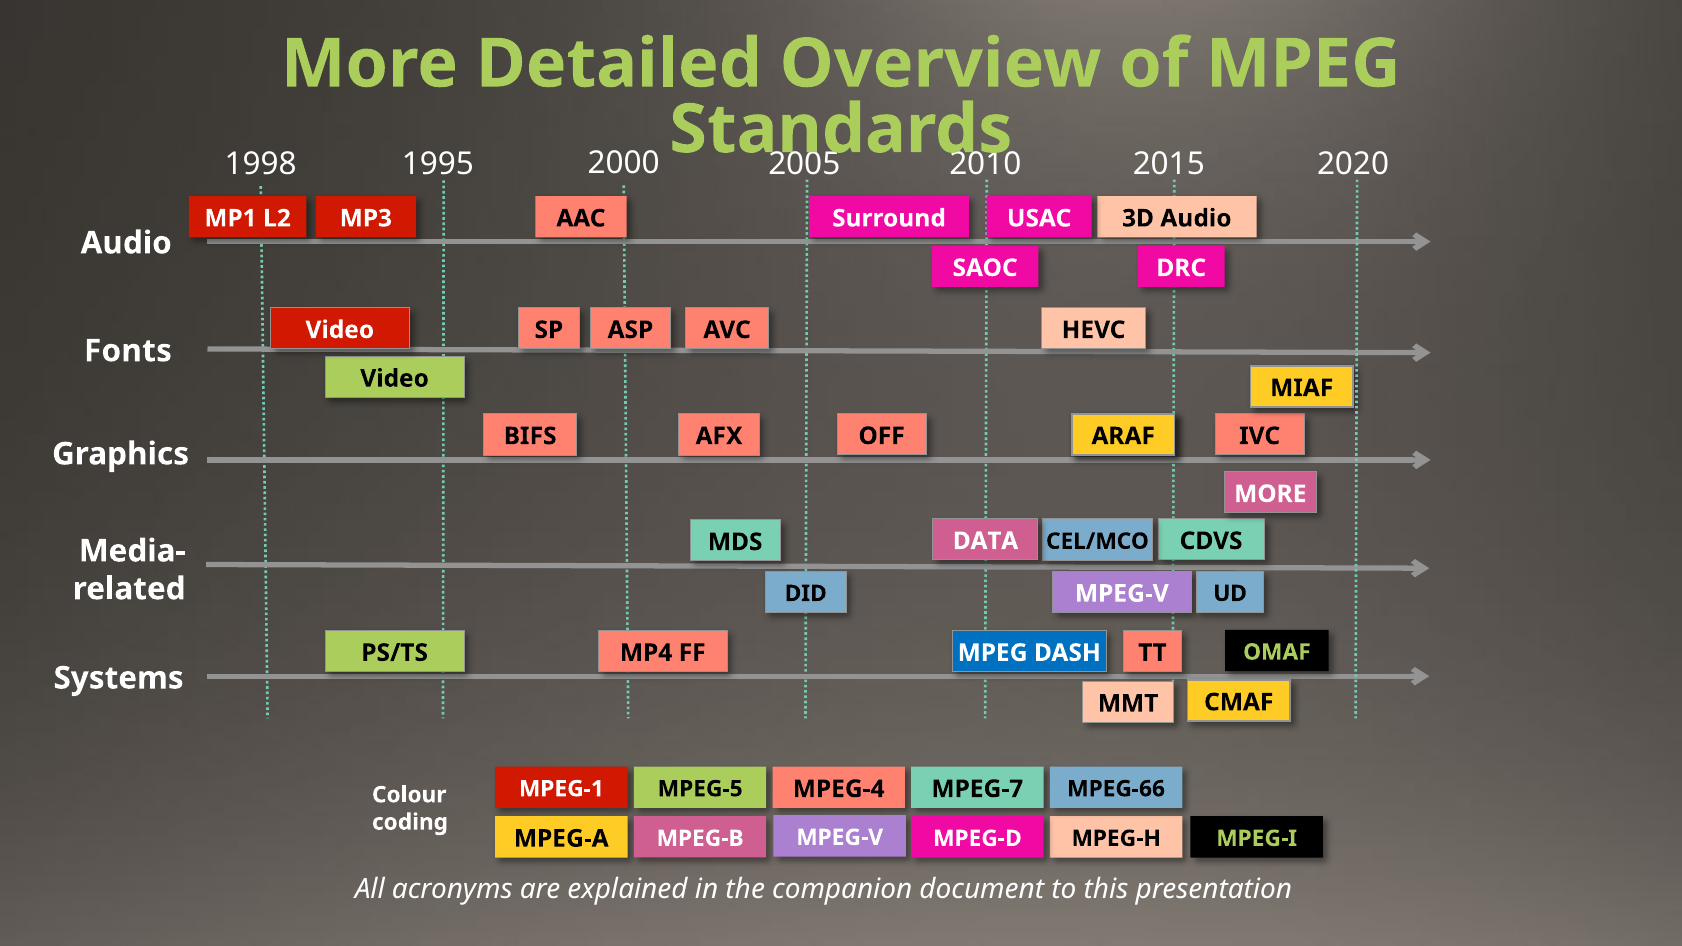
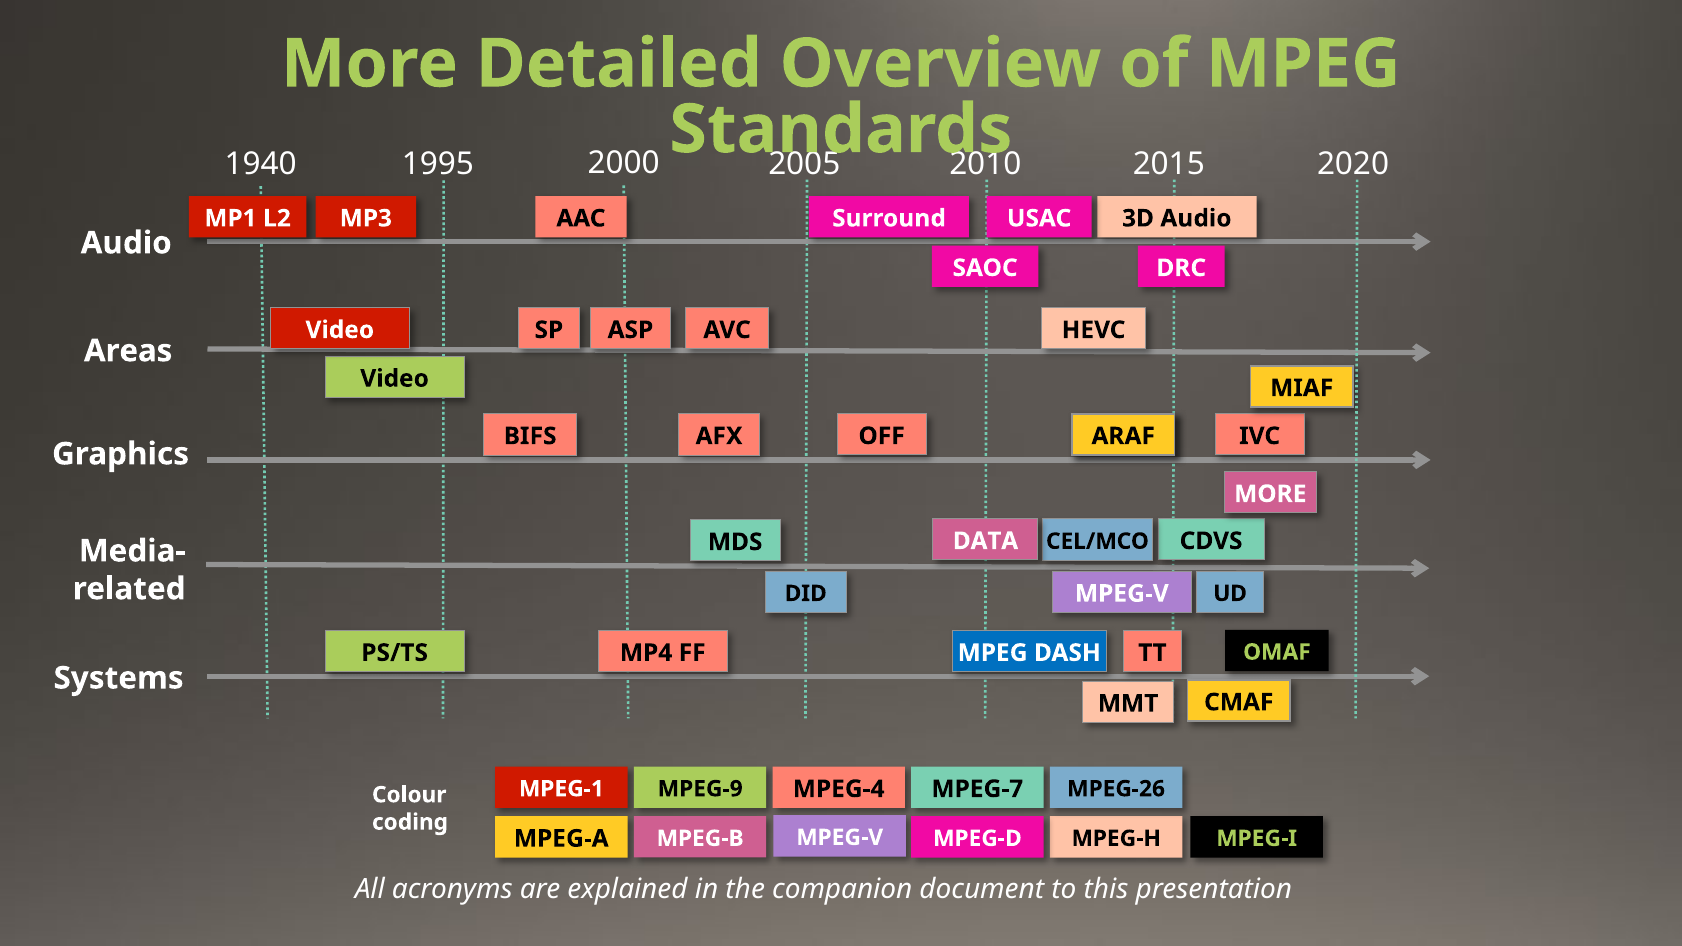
1998: 1998 -> 1940
Fonts: Fonts -> Areas
MPEG-5: MPEG-5 -> MPEG-9
MPEG-66: MPEG-66 -> MPEG-26
